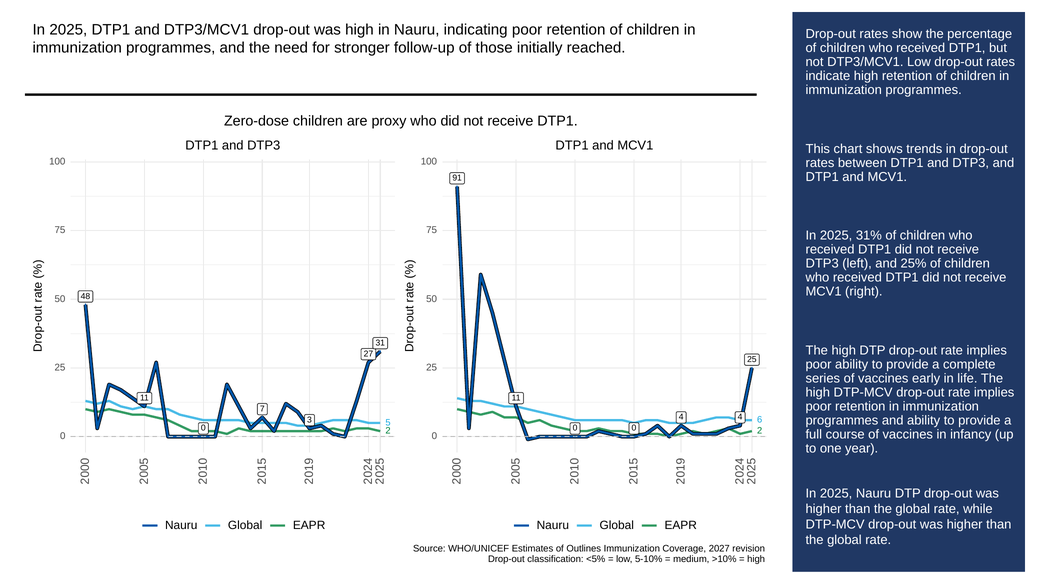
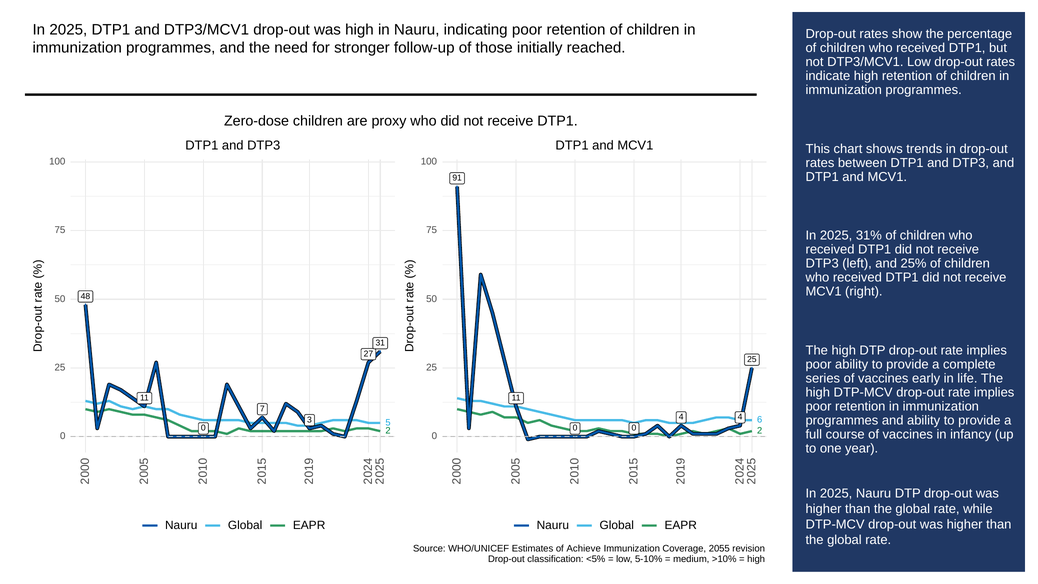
Outlines: Outlines -> Achieve
2027: 2027 -> 2055
